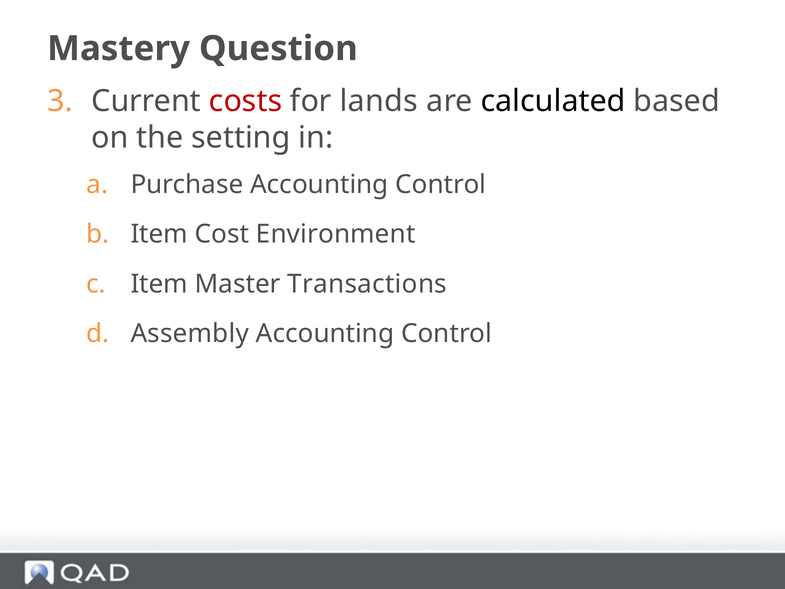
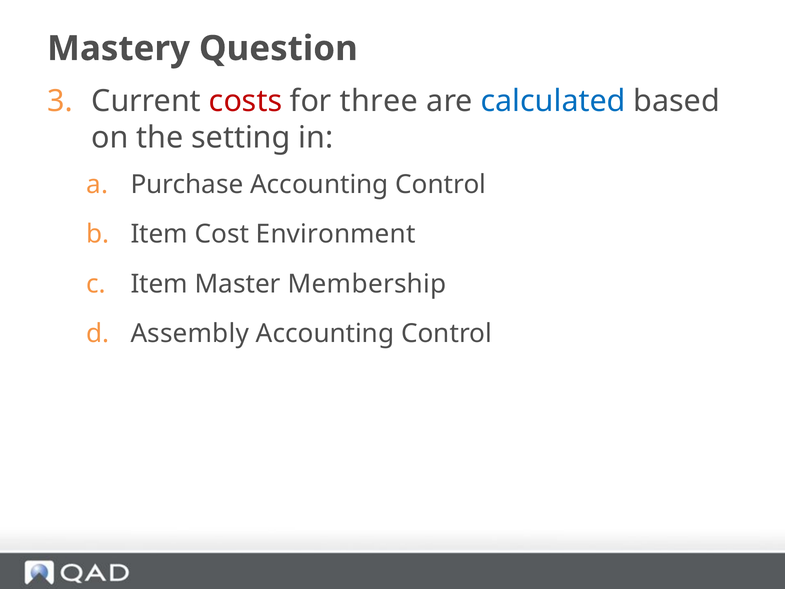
lands: lands -> three
calculated colour: black -> blue
Transactions: Transactions -> Membership
